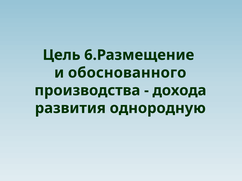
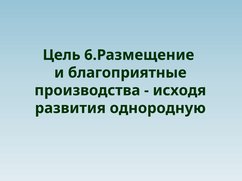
обоснованного: обоснованного -> благоприятные
дохода: дохода -> исходя
